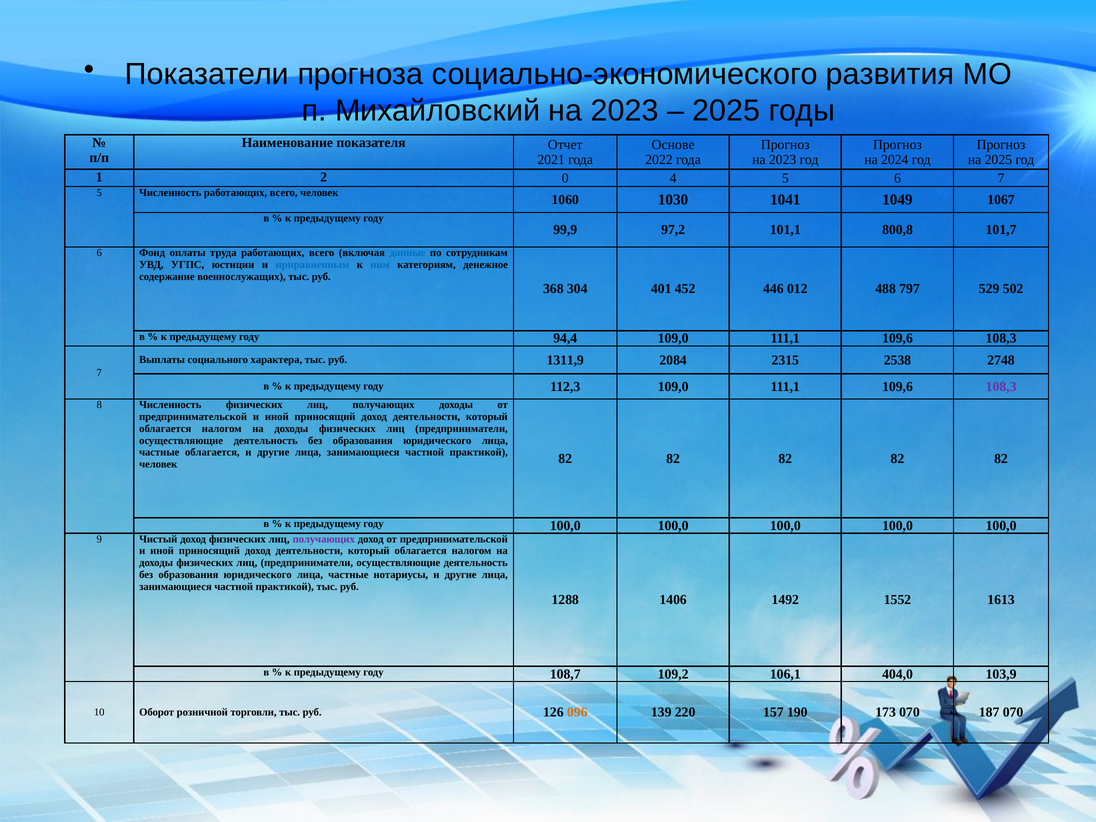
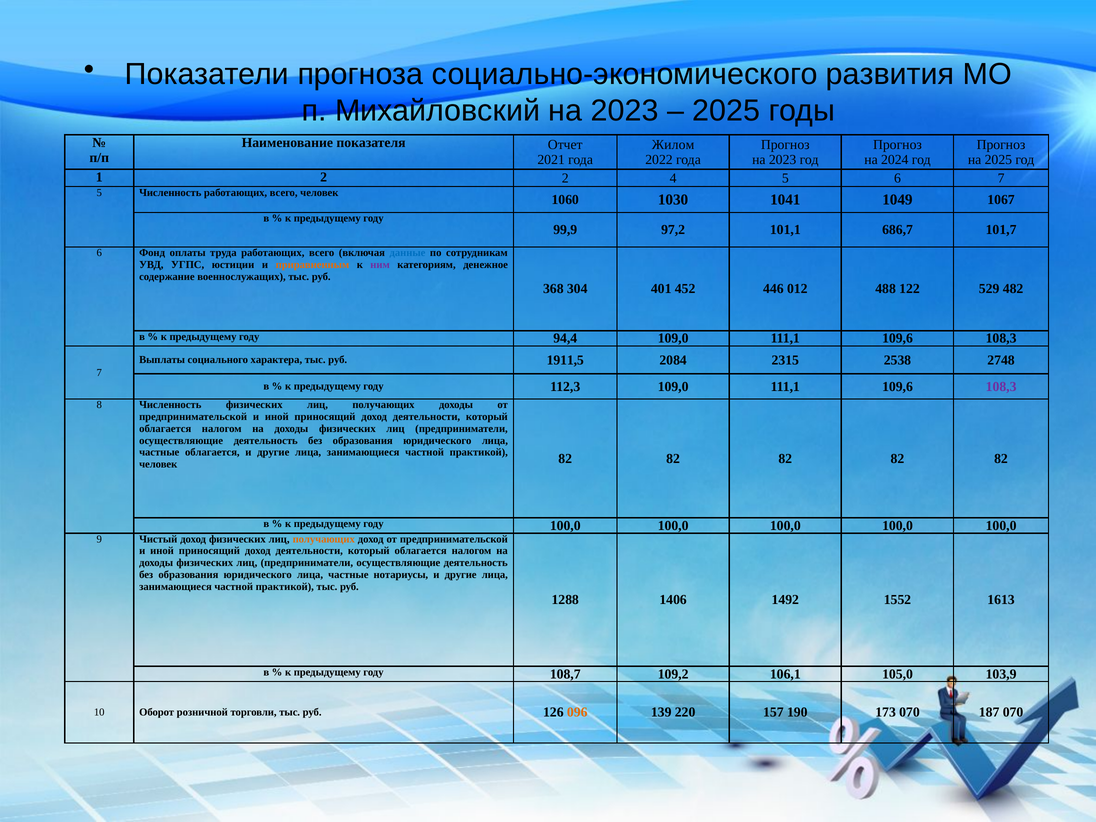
Основе: Основе -> Жилом
2 0: 0 -> 2
800,8: 800,8 -> 686,7
приравненным colour: blue -> orange
ним colour: blue -> purple
797: 797 -> 122
502: 502 -> 482
1311,9: 1311,9 -> 1911,5
получающих at (324, 539) colour: purple -> orange
404,0: 404,0 -> 105,0
